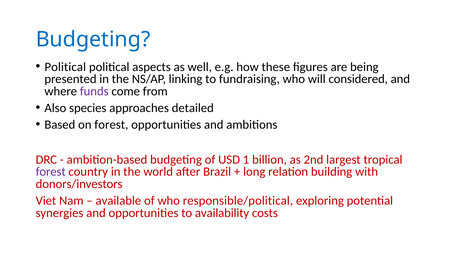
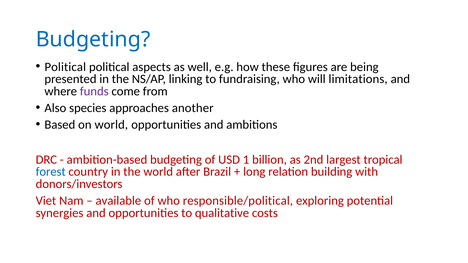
considered: considered -> limitations
detailed: detailed -> another
on forest: forest -> world
forest at (51, 172) colour: purple -> blue
availability: availability -> qualitative
